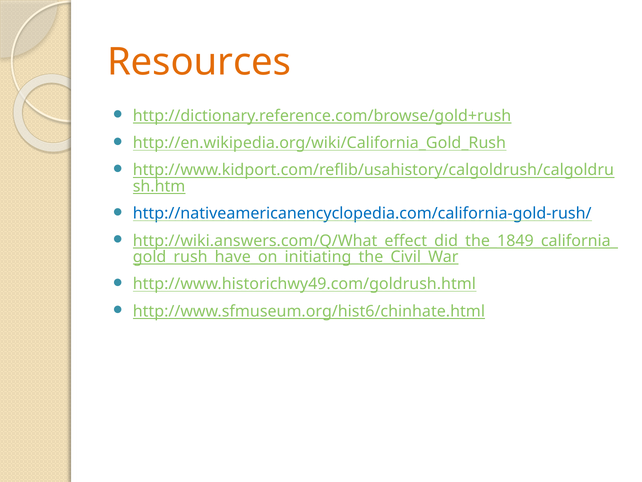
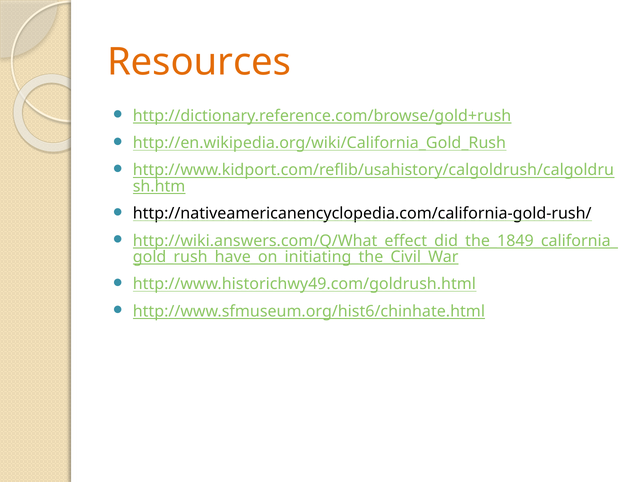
http://nativeamericanencyclopedia.com/california-gold-rush/ colour: blue -> black
